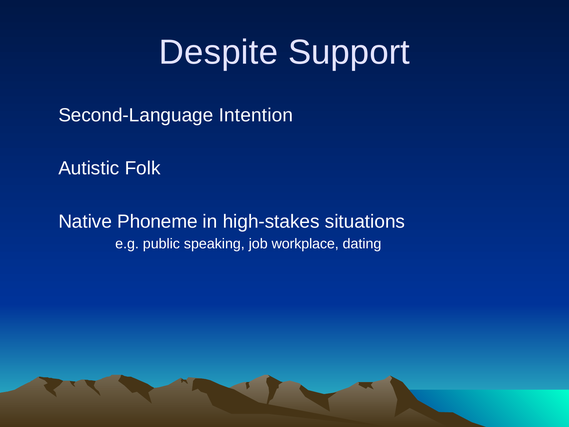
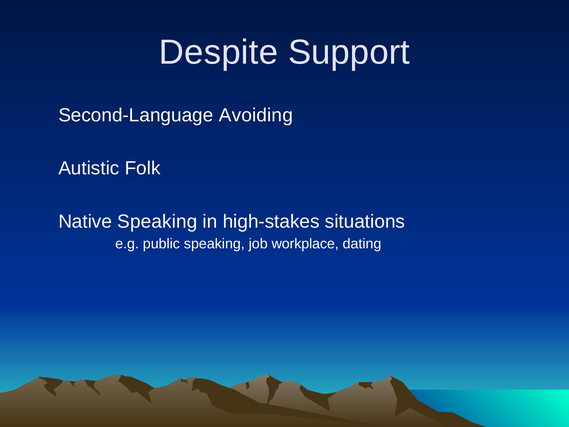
Intention: Intention -> Avoiding
Native Phoneme: Phoneme -> Speaking
